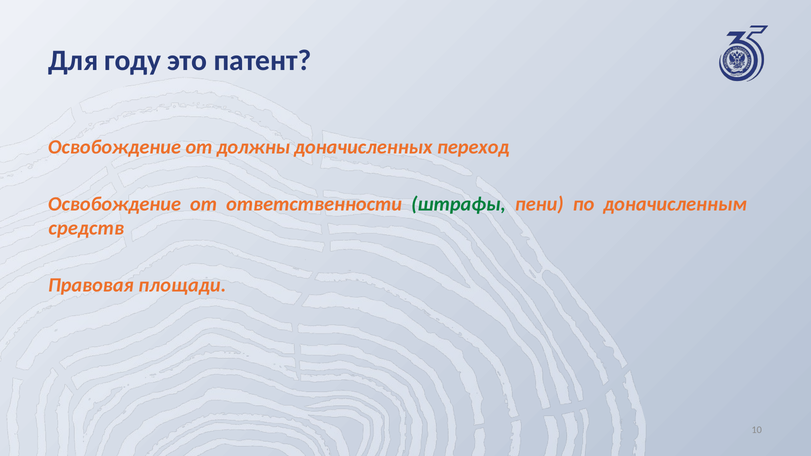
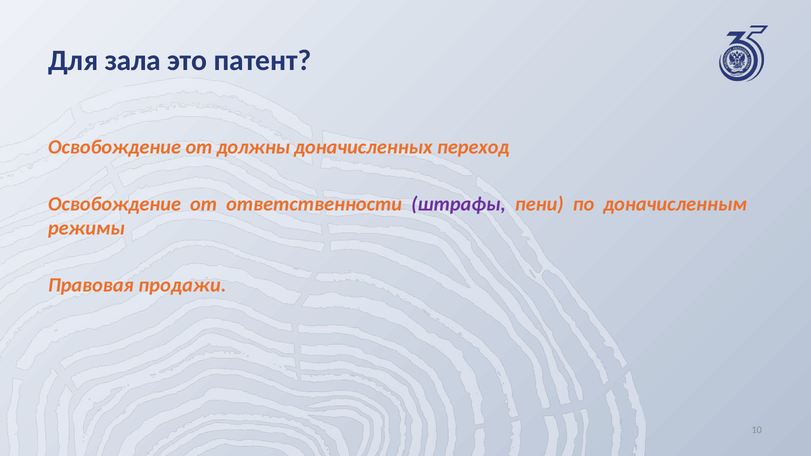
году: году -> зала
штрафы colour: green -> purple
средств: средств -> режимы
площади: площади -> продажи
